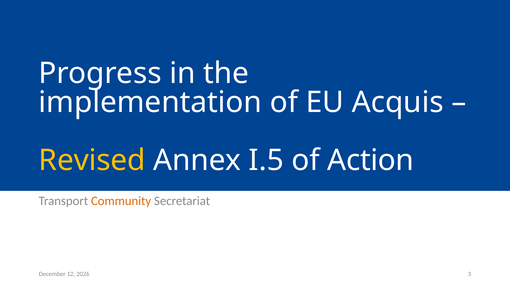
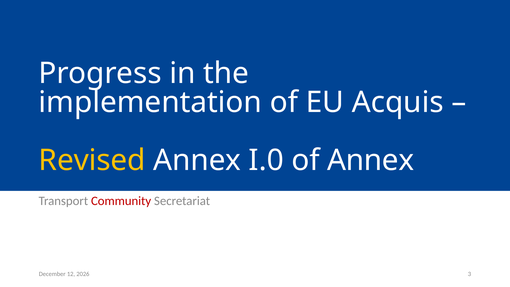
I.5: I.5 -> I.0
of Action: Action -> Annex
Community colour: orange -> red
